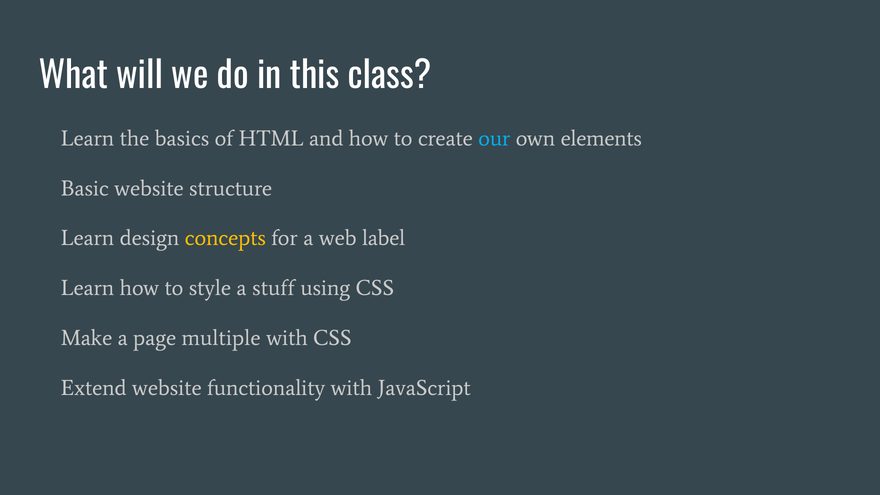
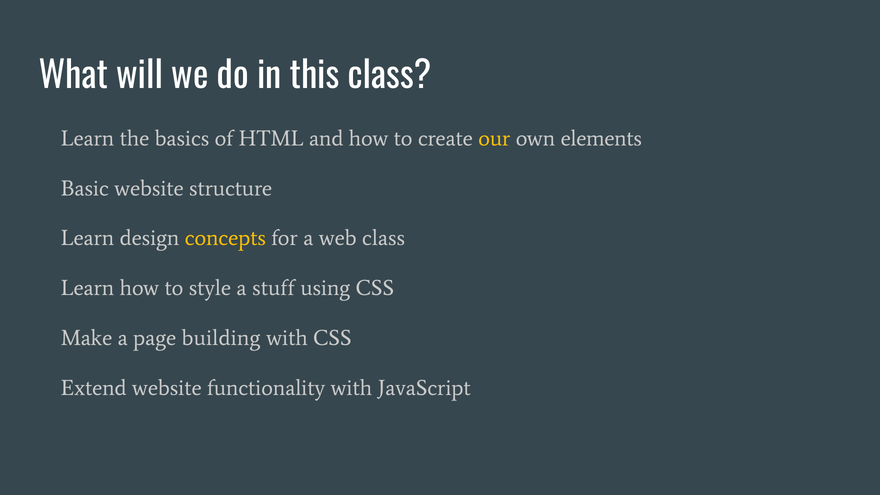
our colour: light blue -> yellow
web label: label -> class
multiple: multiple -> building
